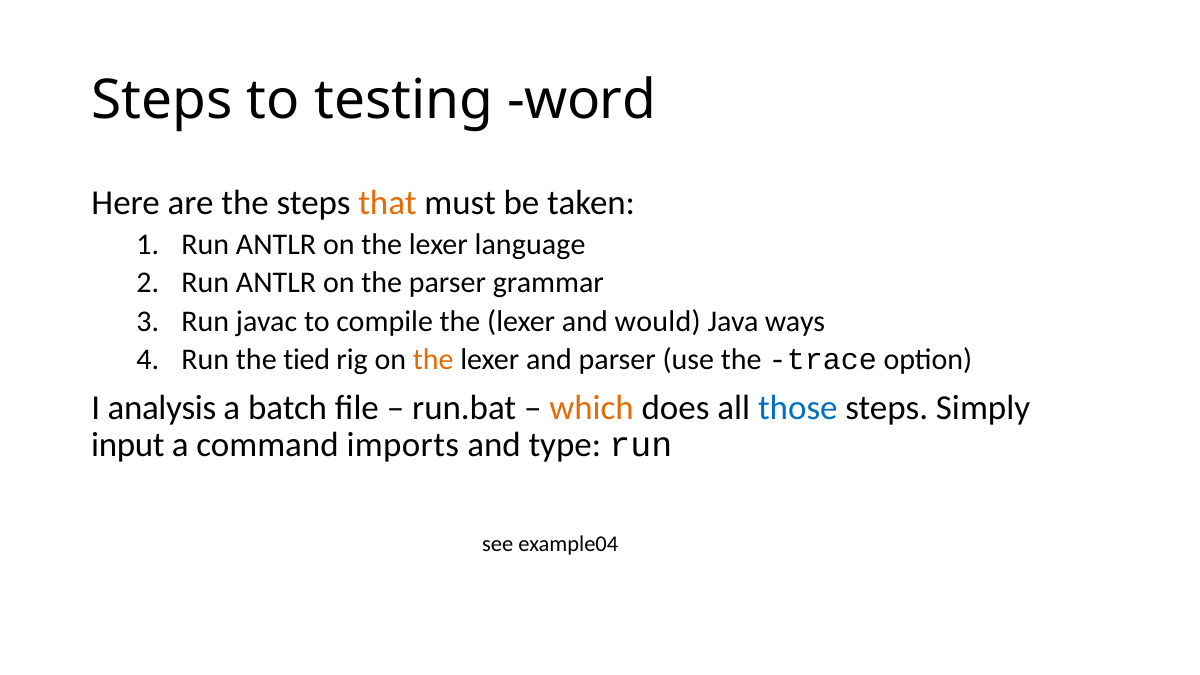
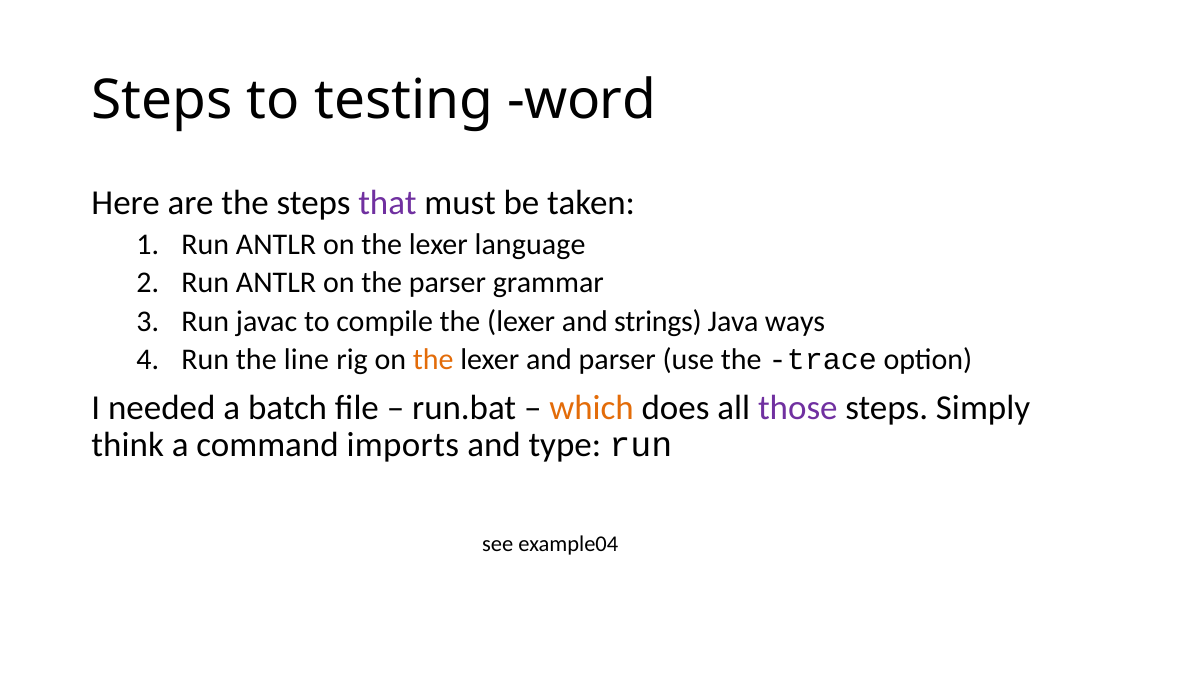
that colour: orange -> purple
would: would -> strings
tied: tied -> line
analysis: analysis -> needed
those colour: blue -> purple
input: input -> think
